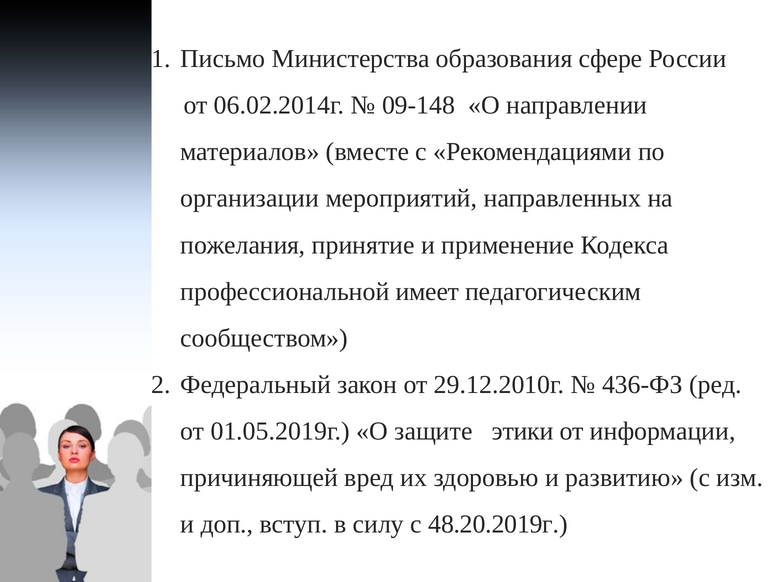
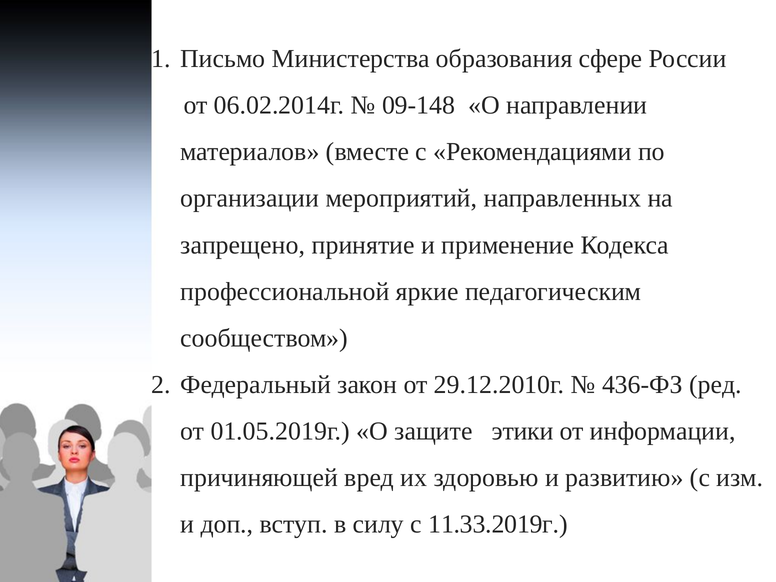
пожелания: пожелания -> запрещено
имеет: имеет -> яркие
48.20.2019г: 48.20.2019г -> 11.33.2019г
